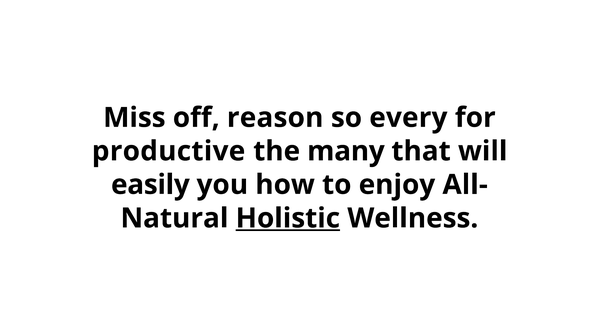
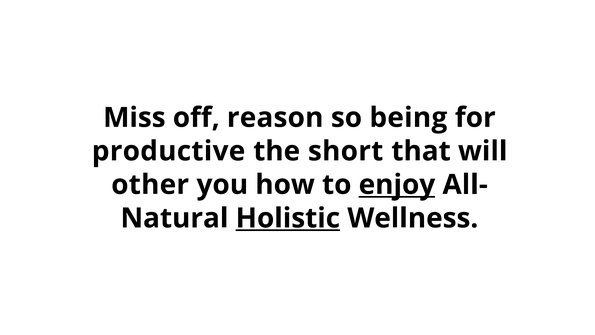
every: every -> being
many: many -> short
easily: easily -> other
enjoy underline: none -> present
